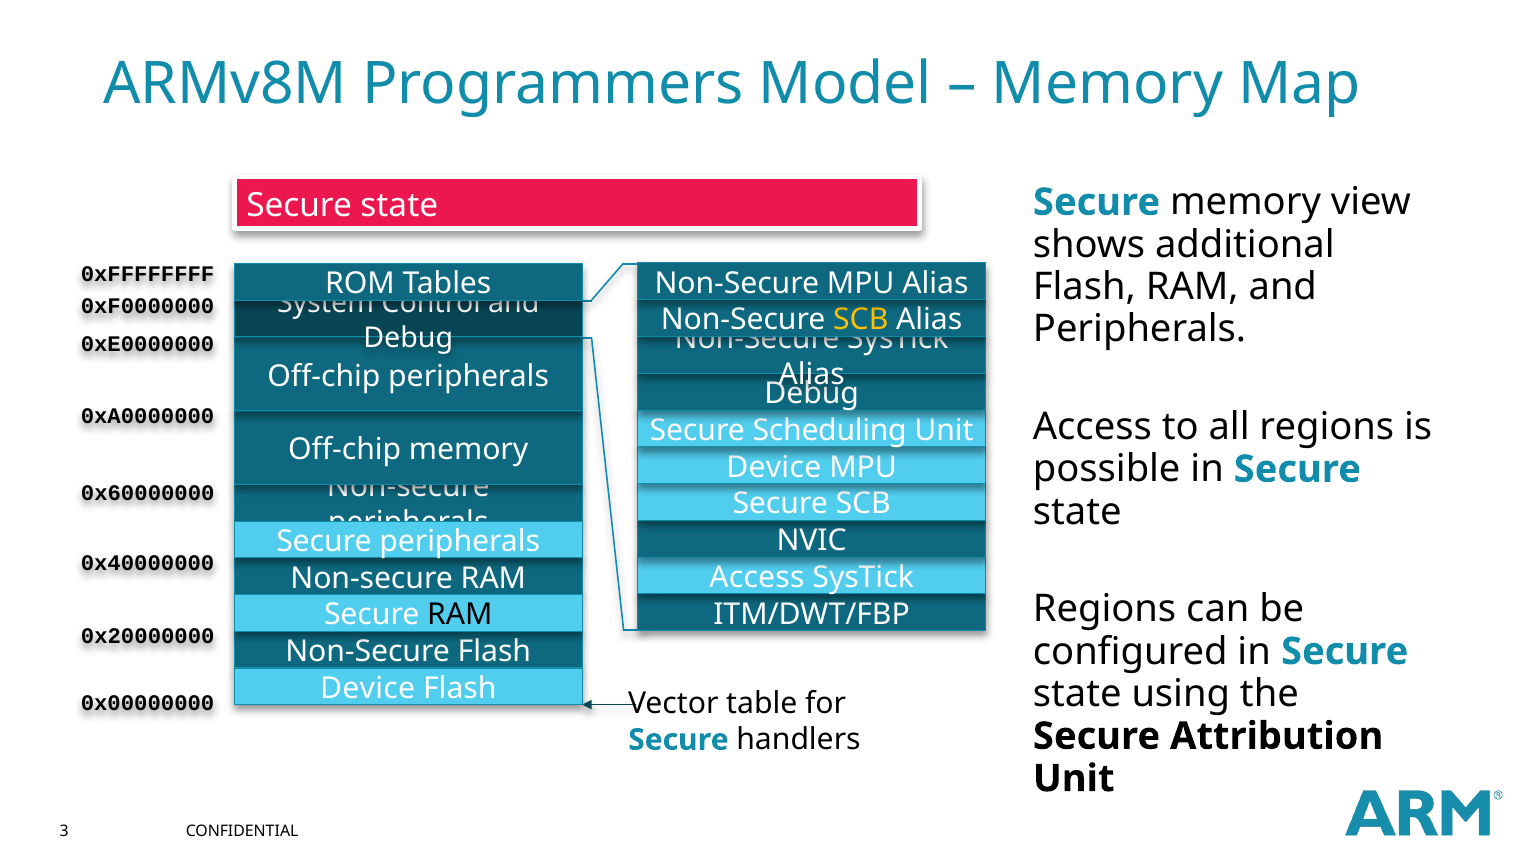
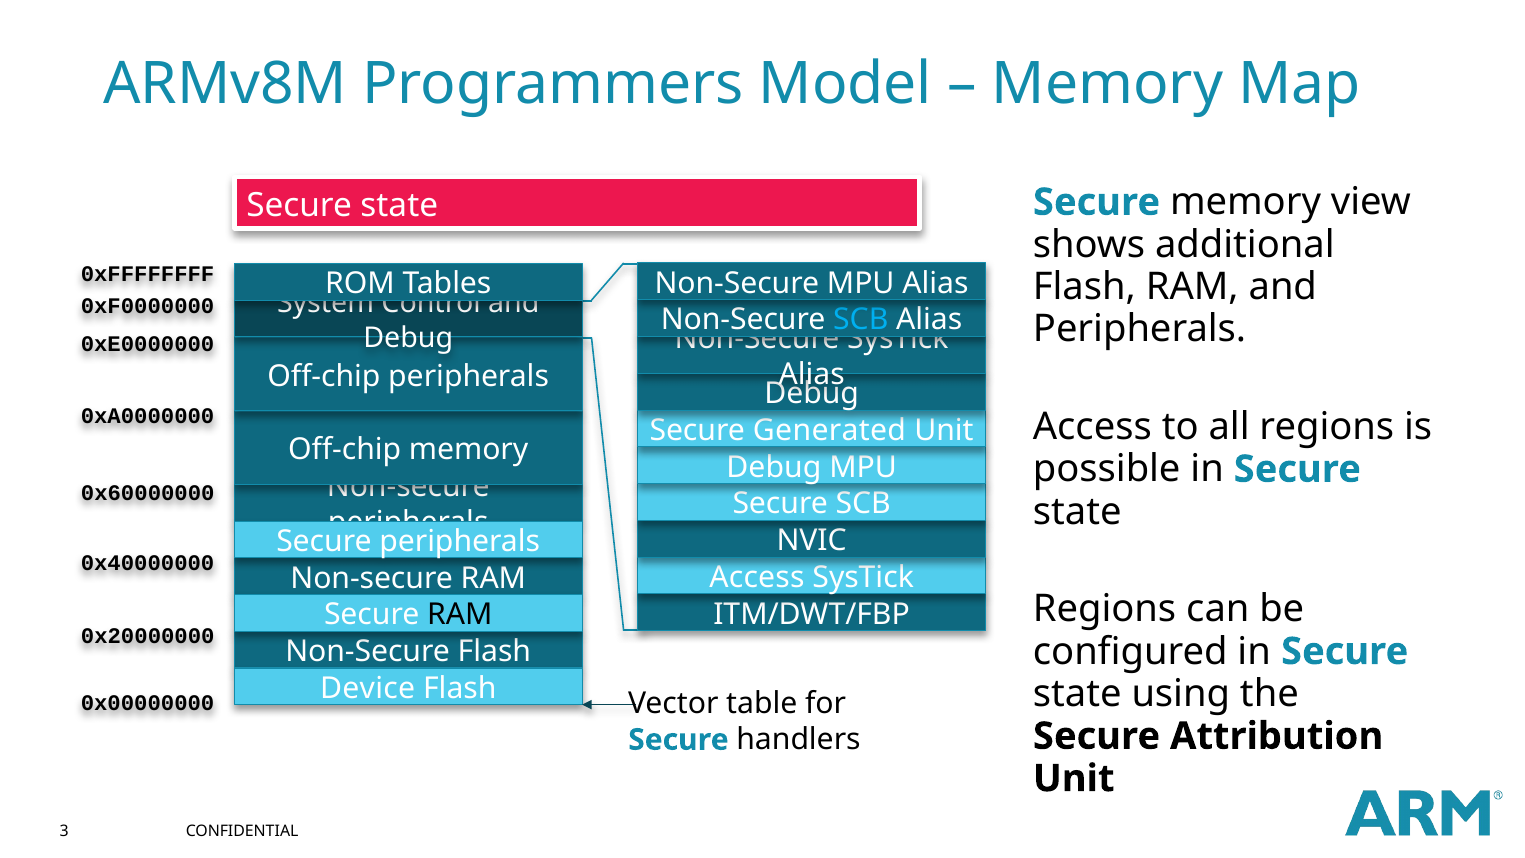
SCB at (861, 320) colour: yellow -> light blue
Scheduling: Scheduling -> Generated
Device at (774, 467): Device -> Debug
